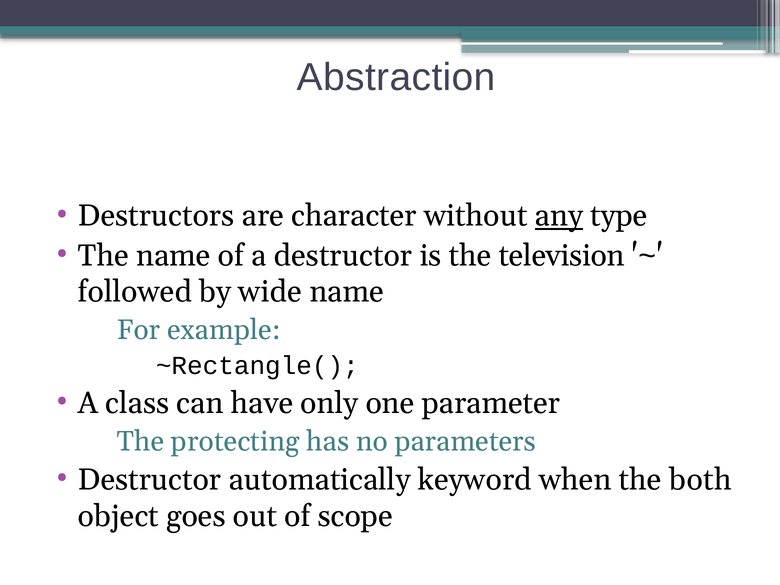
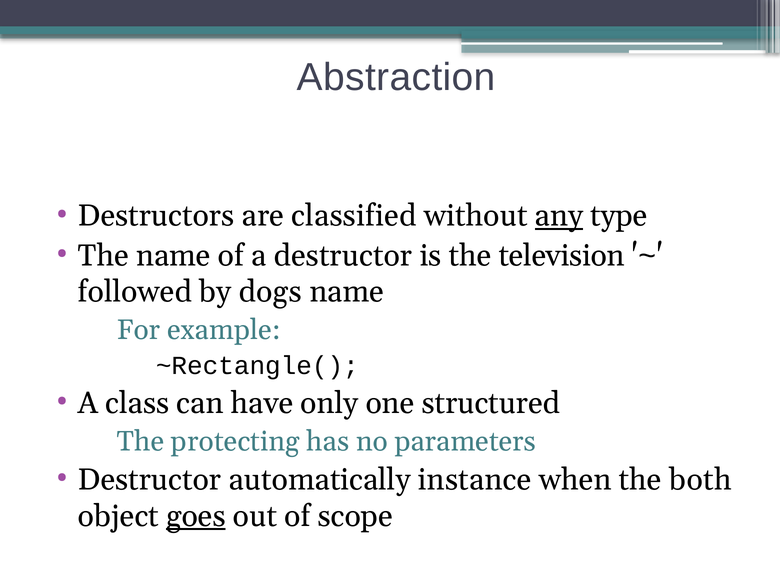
character: character -> classified
wide: wide -> dogs
parameter: parameter -> structured
keyword: keyword -> instance
goes underline: none -> present
